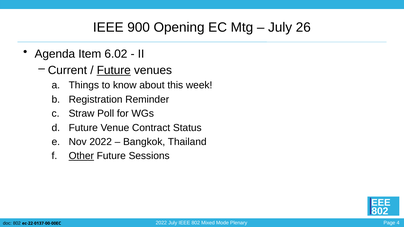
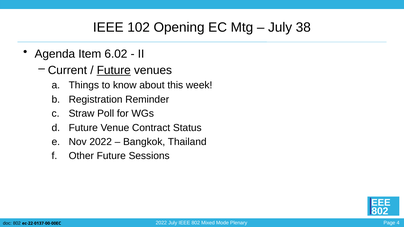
900: 900 -> 102
26: 26 -> 38
Other underline: present -> none
